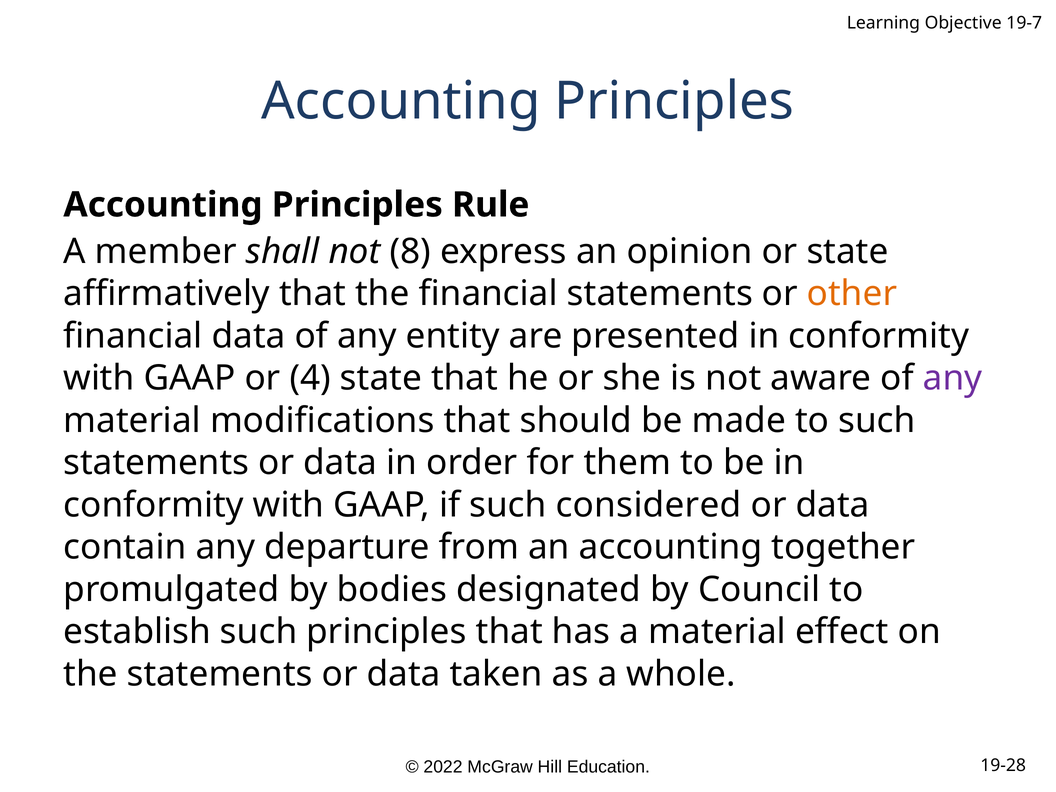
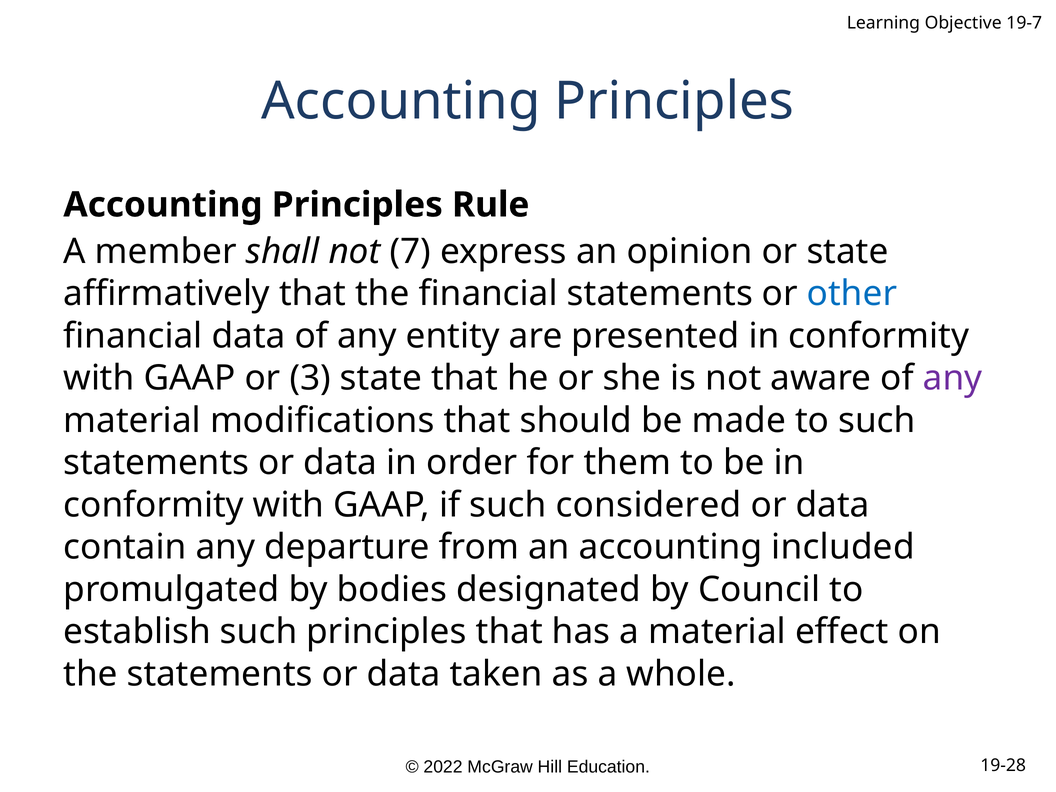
8: 8 -> 7
other colour: orange -> blue
4: 4 -> 3
together: together -> included
